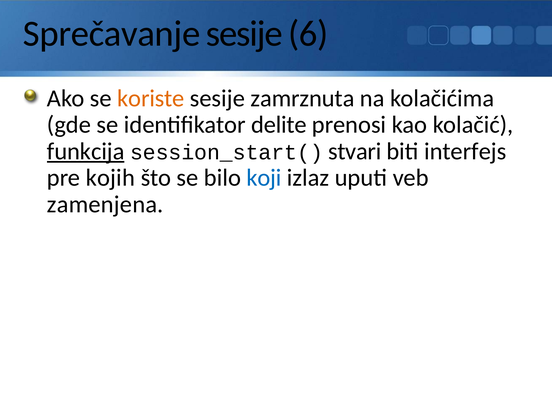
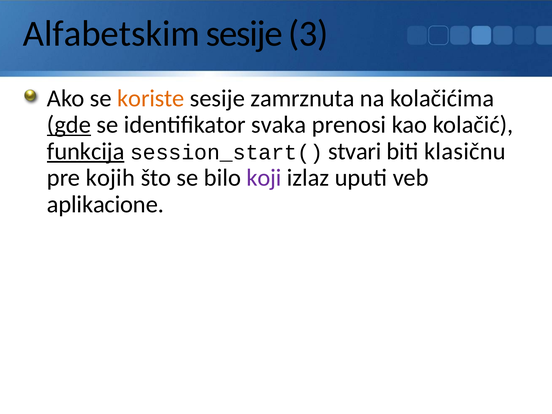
Sprečavanje: Sprečavanje -> Alfabetskim
6: 6 -> 3
gde underline: none -> present
delite: delite -> svaka
interfejs: interfejs -> klasičnu
koji colour: blue -> purple
zamenjena: zamenjena -> aplikacione
